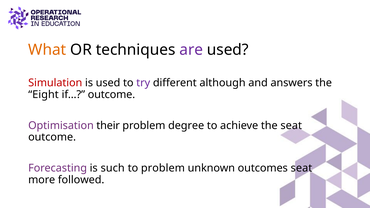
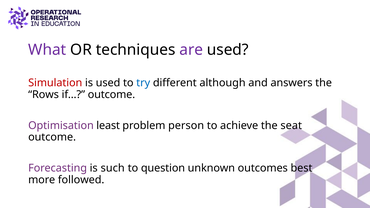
What colour: orange -> purple
try colour: purple -> blue
Eight: Eight -> Rows
their: their -> least
degree: degree -> person
to problem: problem -> question
outcomes seat: seat -> best
